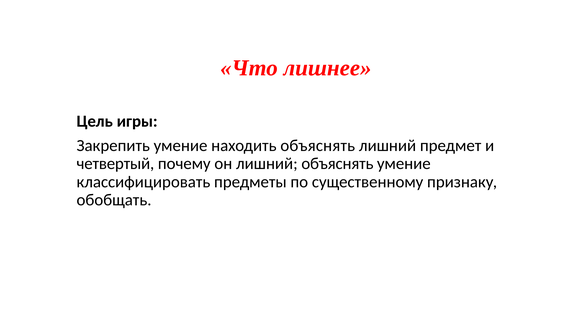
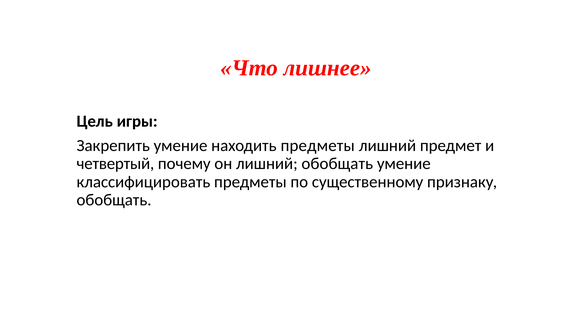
находить объяснять: объяснять -> предметы
лишний объяснять: объяснять -> обобщать
